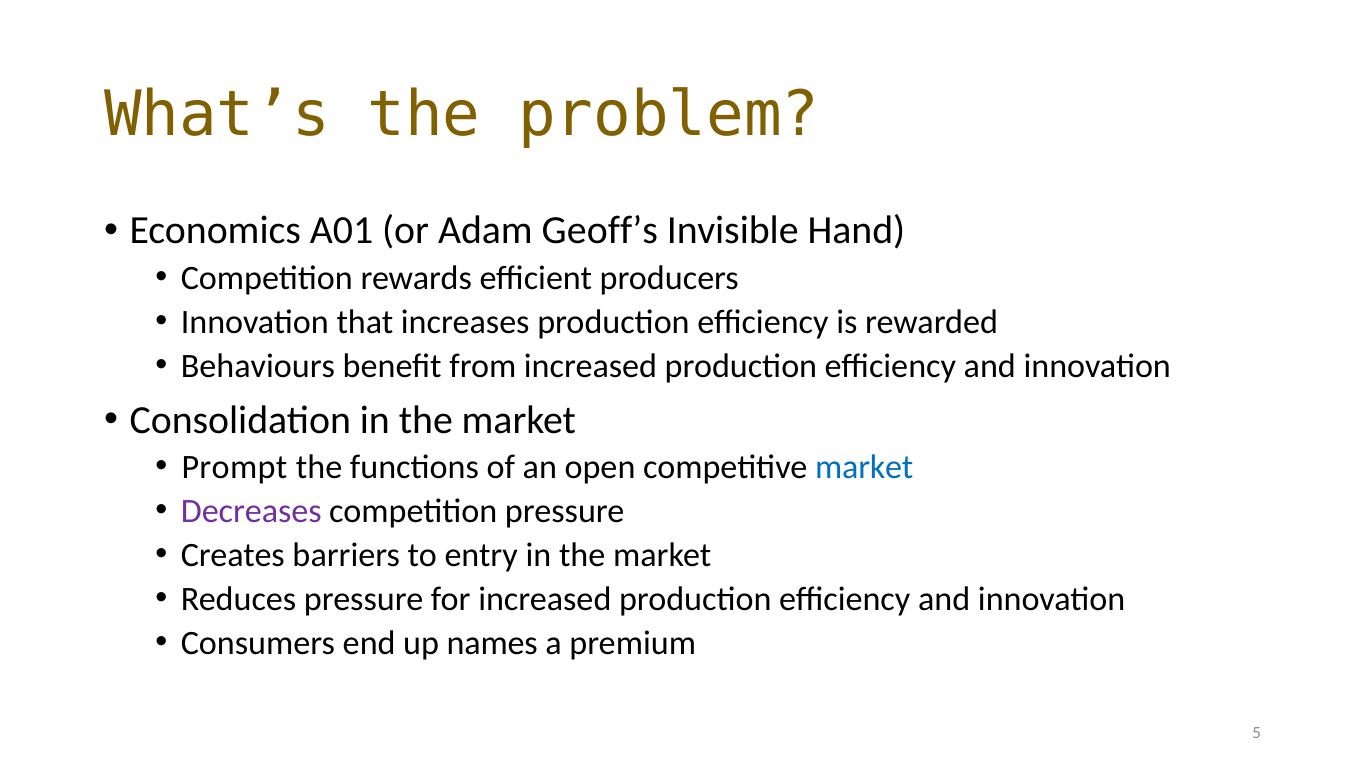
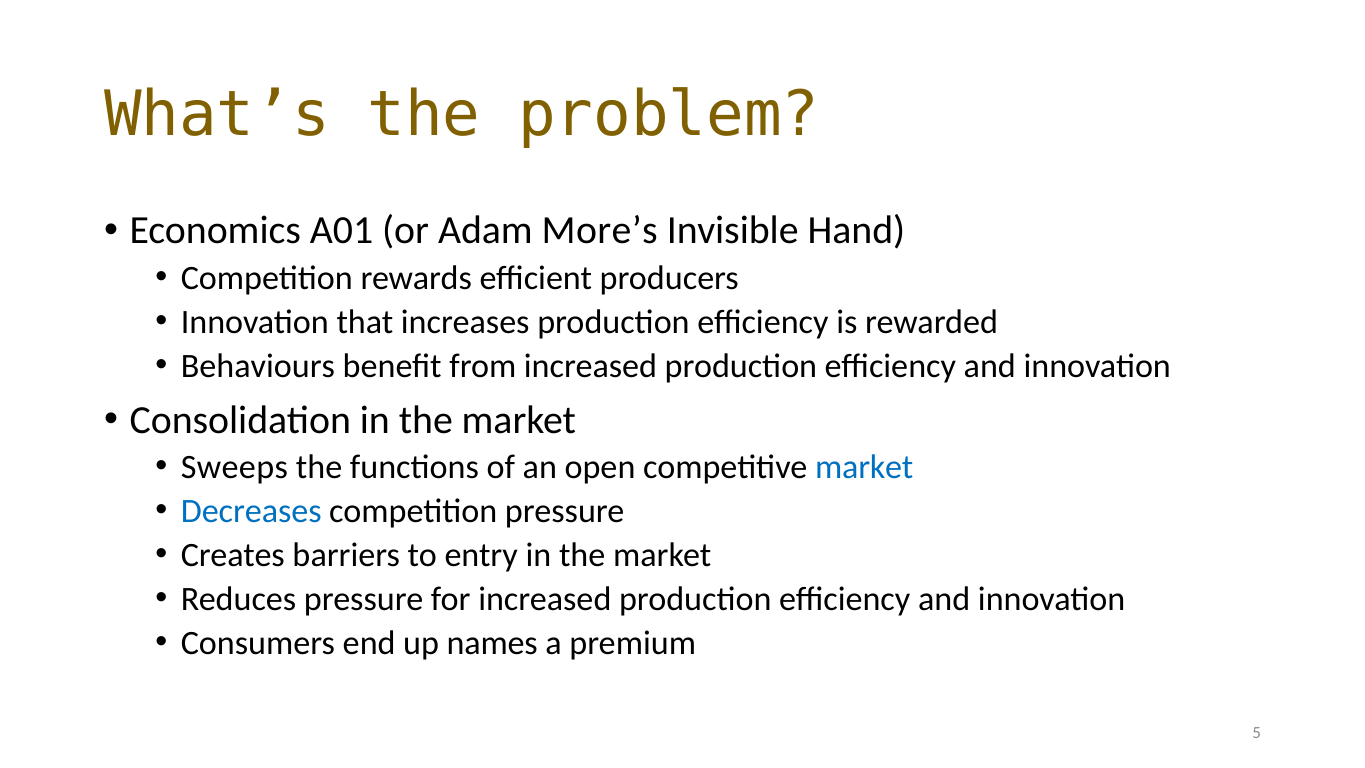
Geoff’s: Geoff’s -> More’s
Prompt: Prompt -> Sweeps
Decreases colour: purple -> blue
